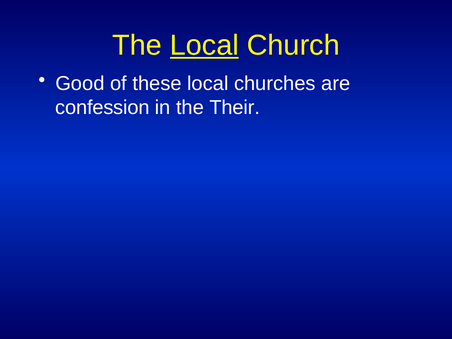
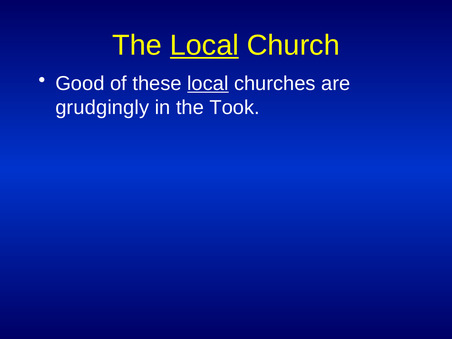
local at (208, 84) underline: none -> present
confession: confession -> grudgingly
Their: Their -> Took
